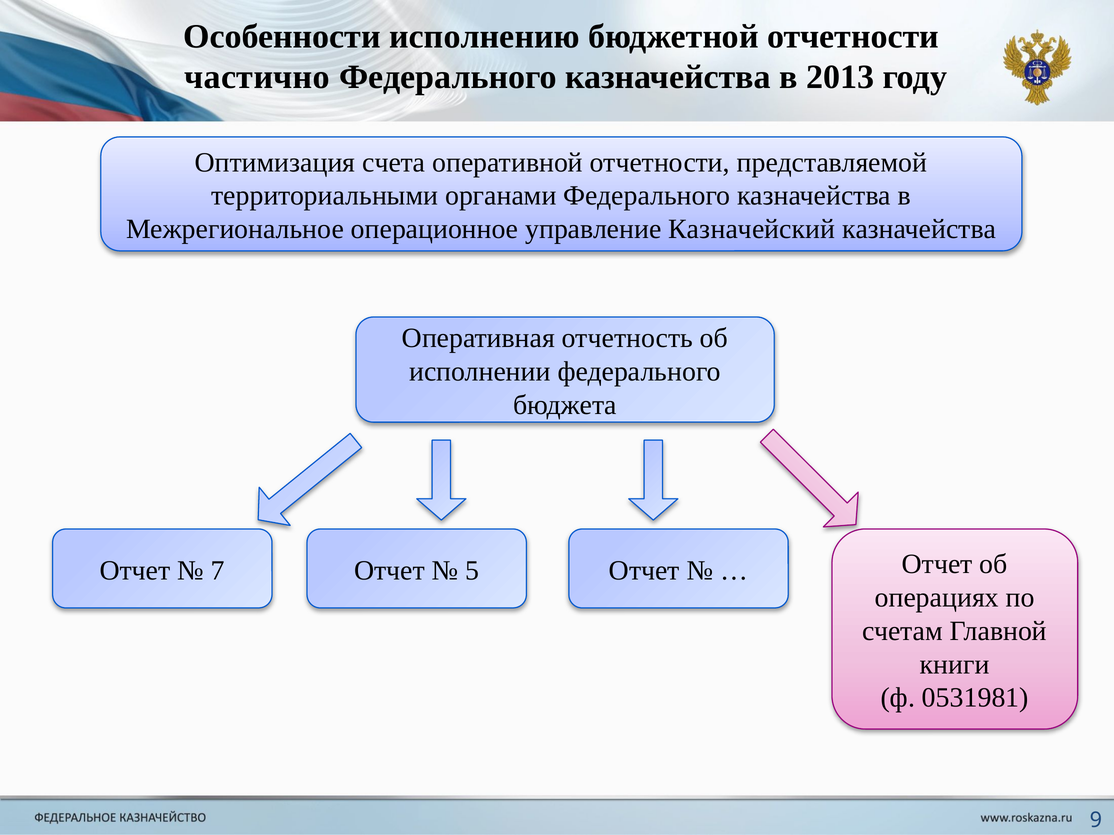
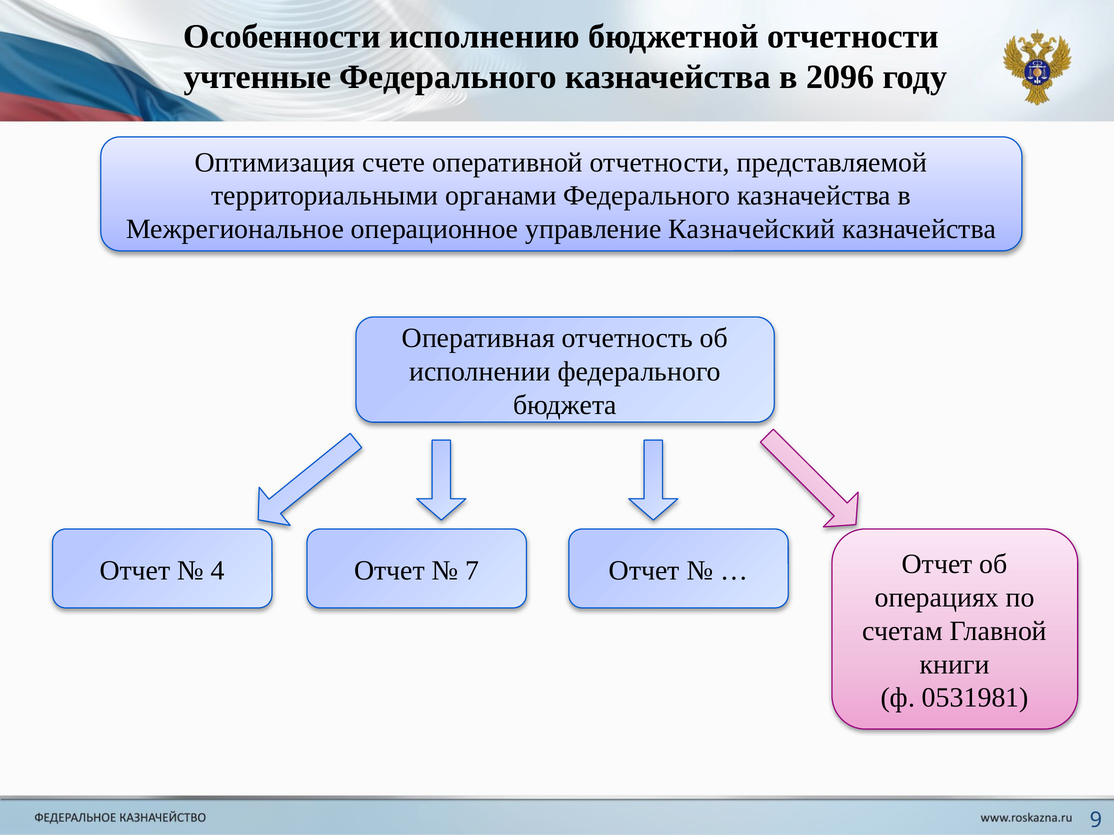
частично: частично -> учтенные
2013: 2013 -> 2096
счета: счета -> счете
7: 7 -> 4
5: 5 -> 7
